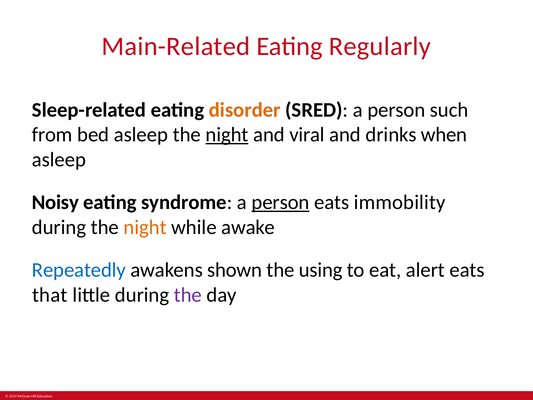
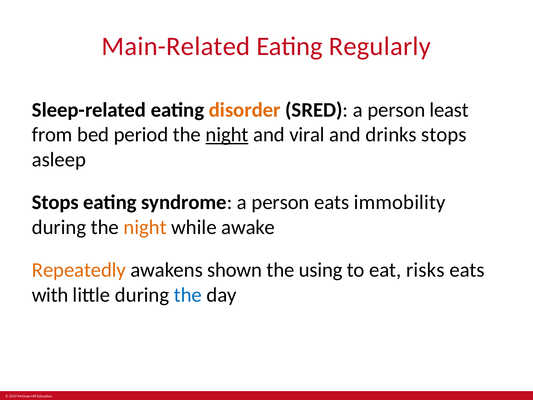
such: such -> least
bed asleep: asleep -> period
drinks when: when -> stops
Noisy at (55, 202): Noisy -> Stops
person at (281, 202) underline: present -> none
Repeatedly colour: blue -> orange
alert: alert -> risks
that: that -> with
the at (188, 295) colour: purple -> blue
